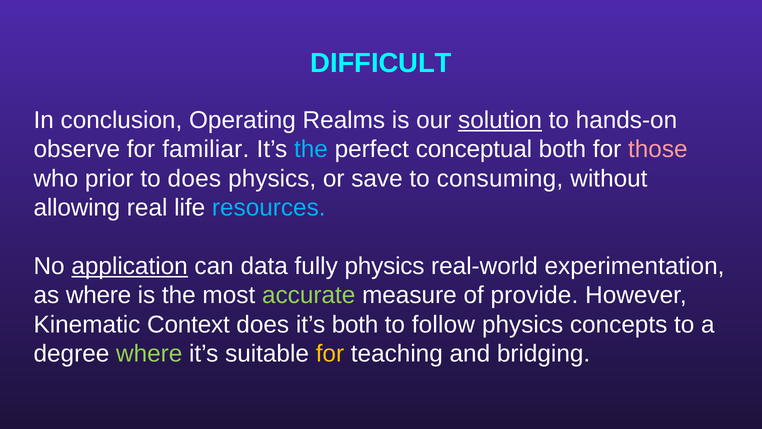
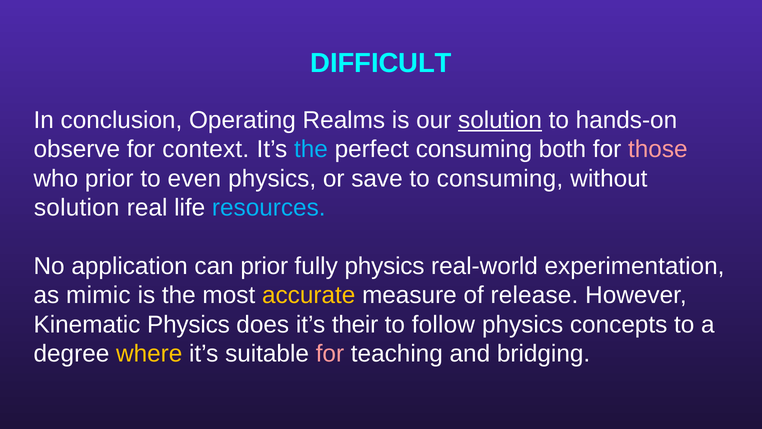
familiar: familiar -> context
perfect conceptual: conceptual -> consuming
to does: does -> even
allowing at (77, 208): allowing -> solution
application underline: present -> none
can data: data -> prior
as where: where -> mimic
accurate colour: light green -> yellow
provide: provide -> release
Kinematic Context: Context -> Physics
it’s both: both -> their
where at (149, 353) colour: light green -> yellow
for at (330, 353) colour: yellow -> pink
